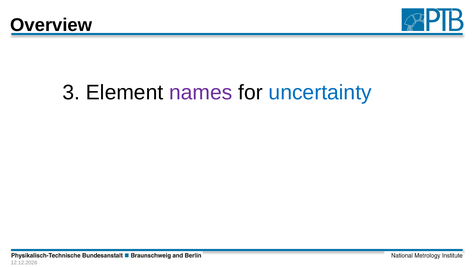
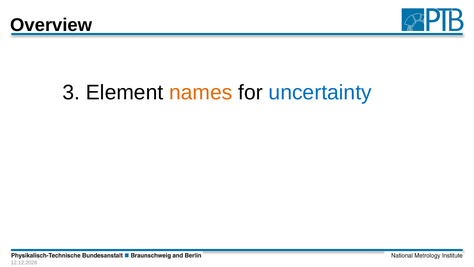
names colour: purple -> orange
